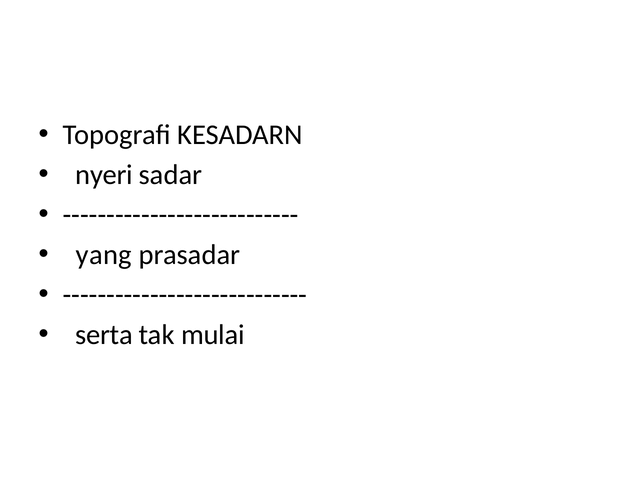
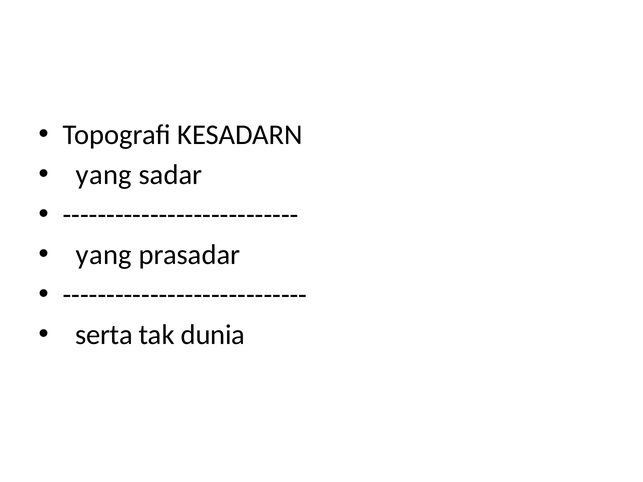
nyeri at (104, 175): nyeri -> yang
mulai: mulai -> dunia
